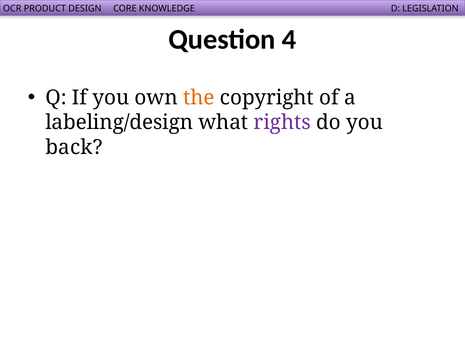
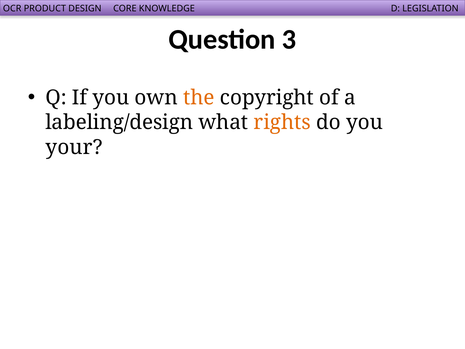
4: 4 -> 3
rights colour: purple -> orange
back: back -> your
